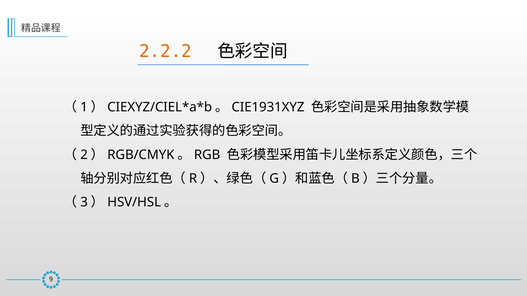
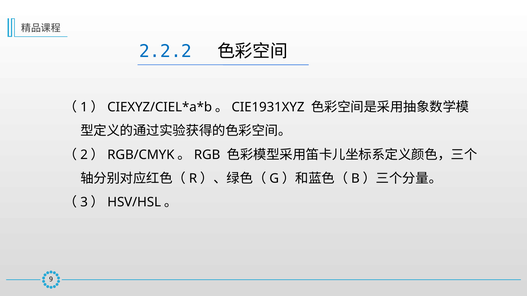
2.2.2 colour: orange -> blue
